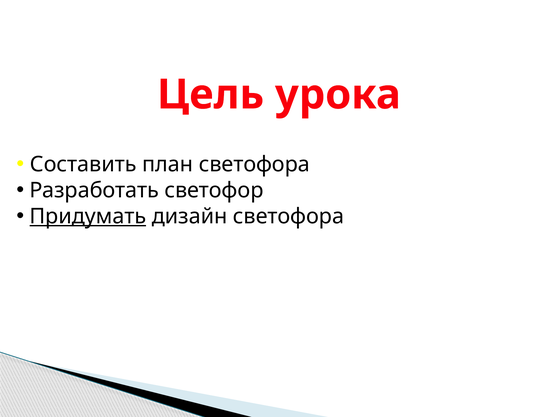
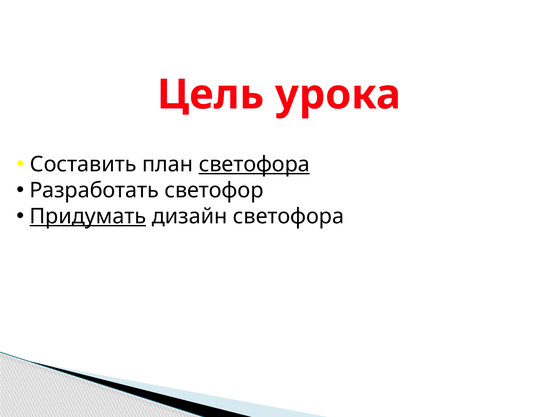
светофора at (254, 164) underline: none -> present
